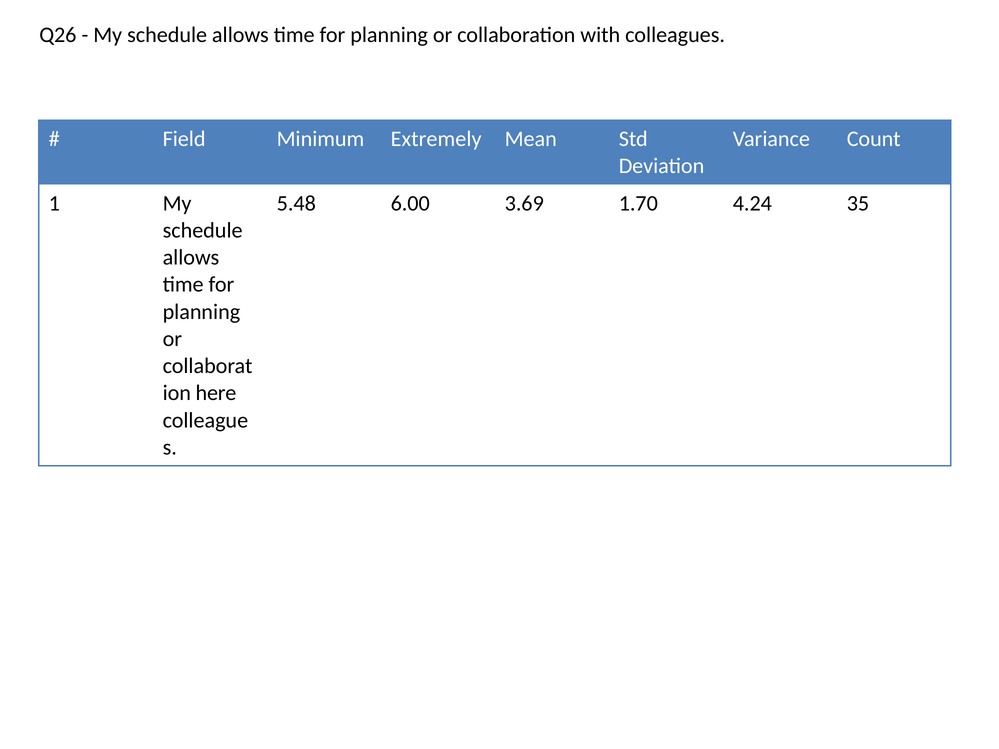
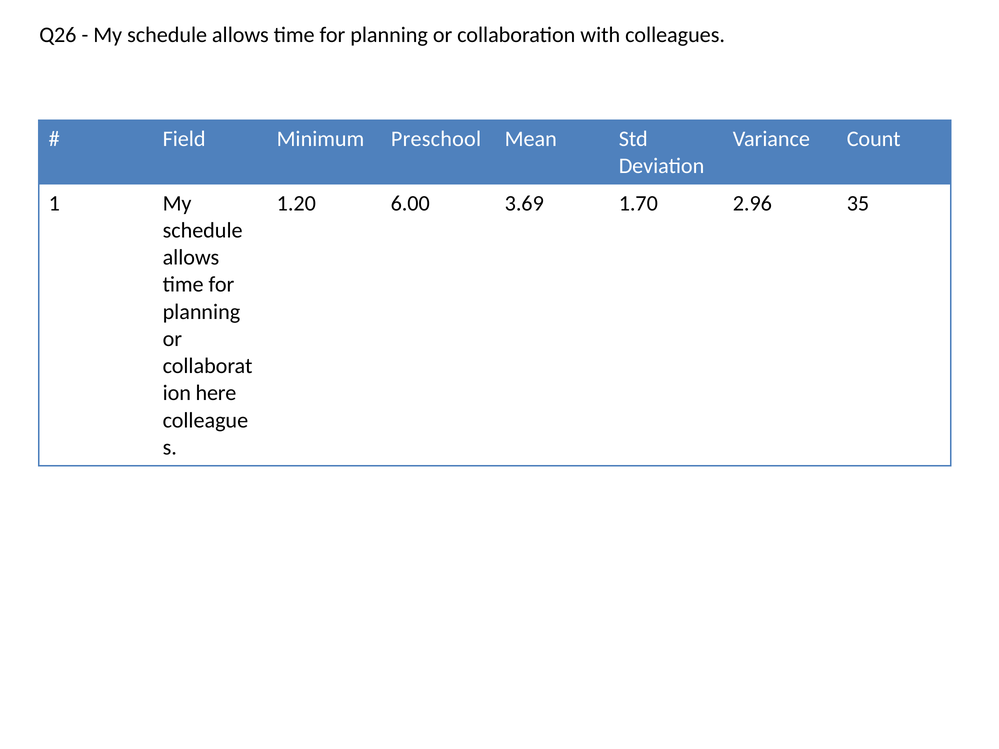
Extremely: Extremely -> Preschool
5.48: 5.48 -> 1.20
4.24: 4.24 -> 2.96
